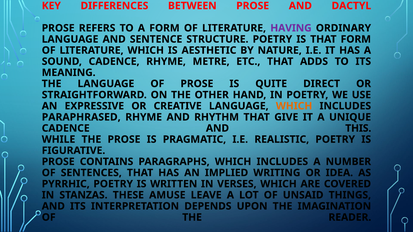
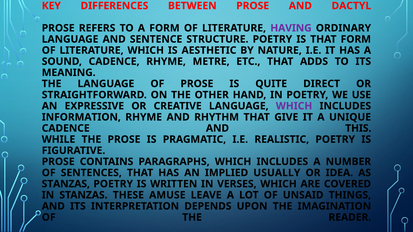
WHICH at (294, 106) colour: orange -> purple
PARAPHRASED: PARAPHRASED -> INFORMATION
WRITING: WRITING -> USUALLY
PYRRHIC at (66, 184): PYRRHIC -> STANZAS
